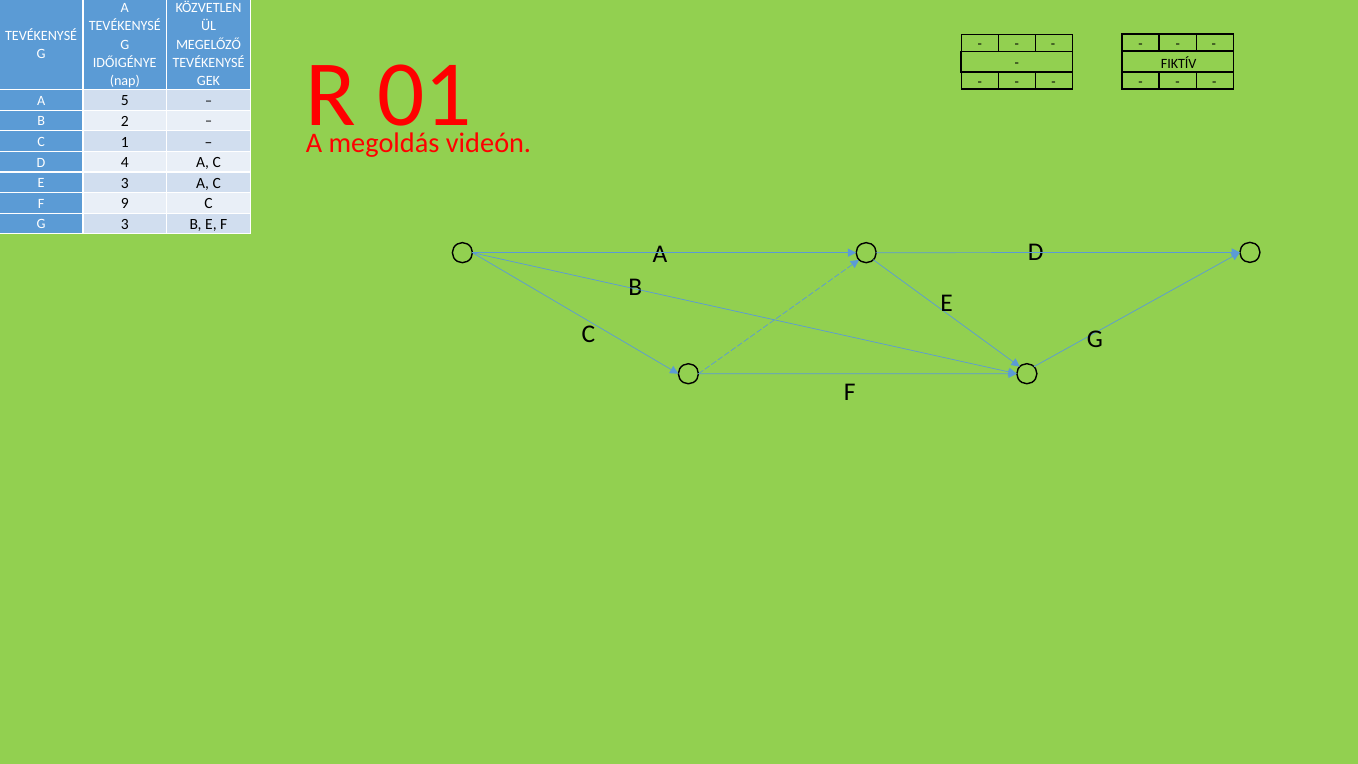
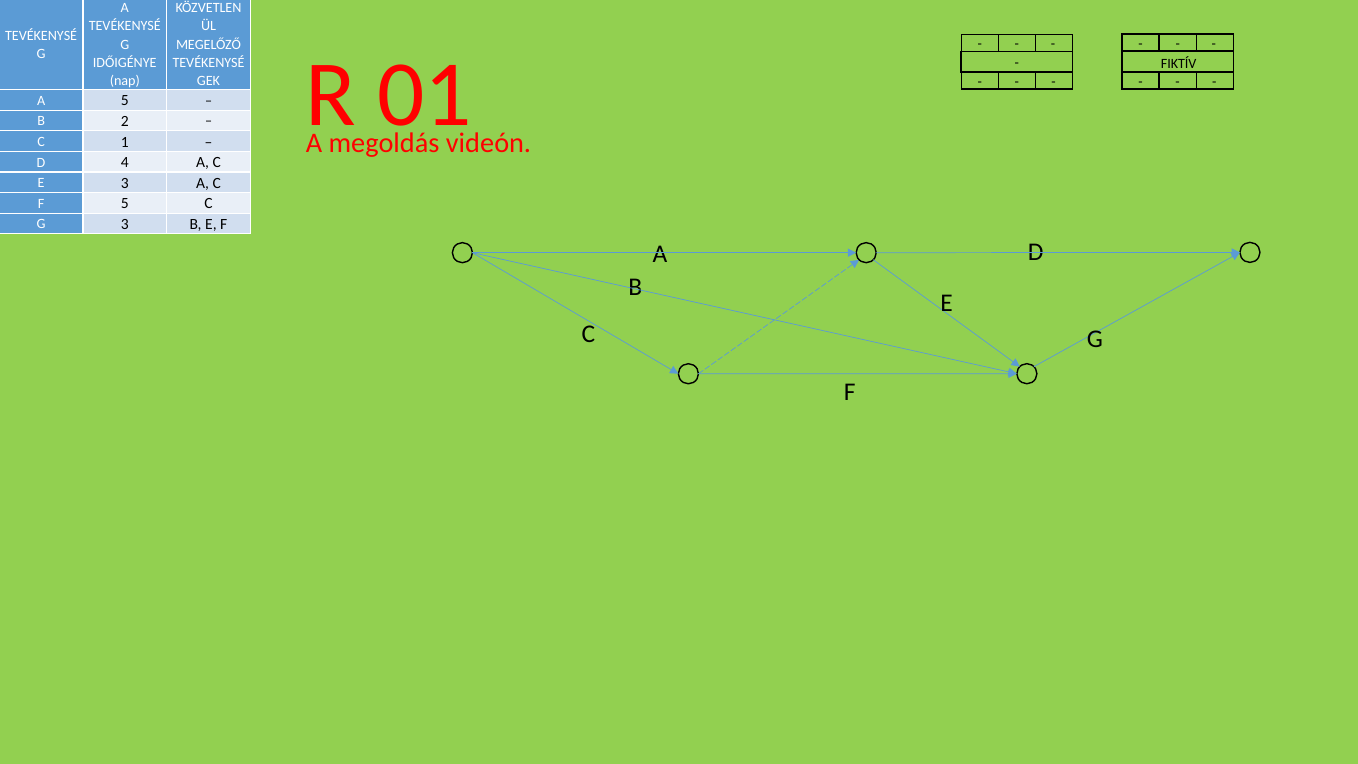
F 9: 9 -> 5
